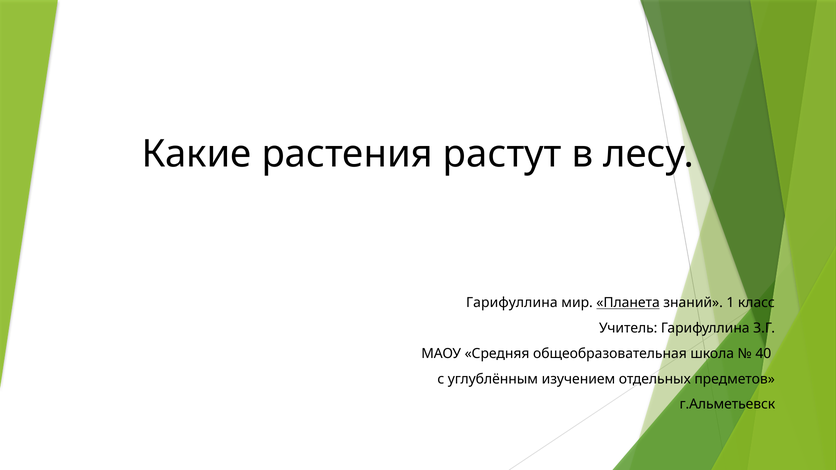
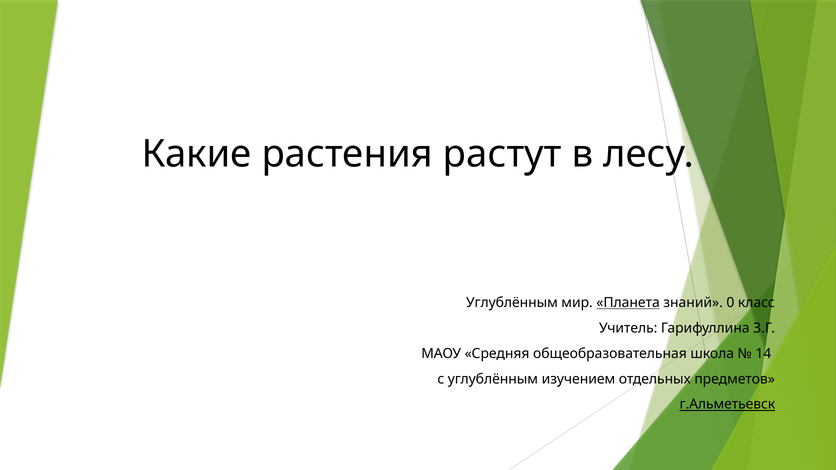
Гарифуллина at (512, 303): Гарифуллина -> Углублённым
1: 1 -> 0
40: 40 -> 14
г.Альметьевск underline: none -> present
